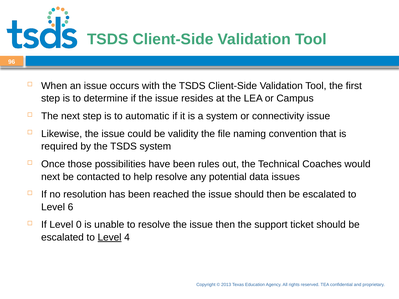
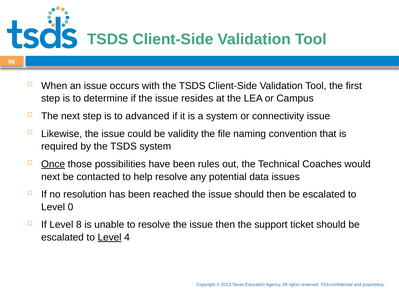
automatic: automatic -> advanced
Once underline: none -> present
6: 6 -> 0
0: 0 -> 8
